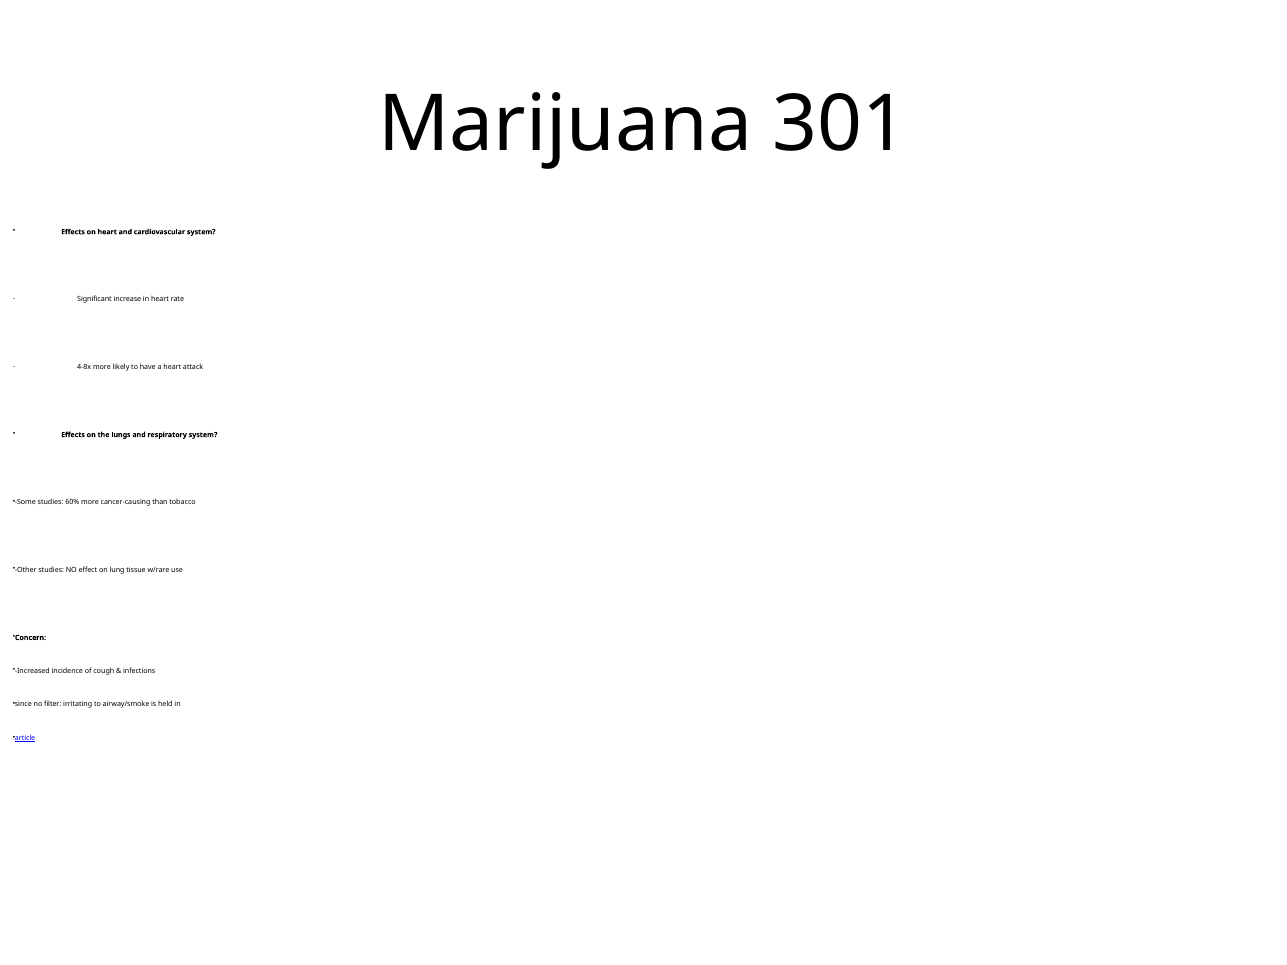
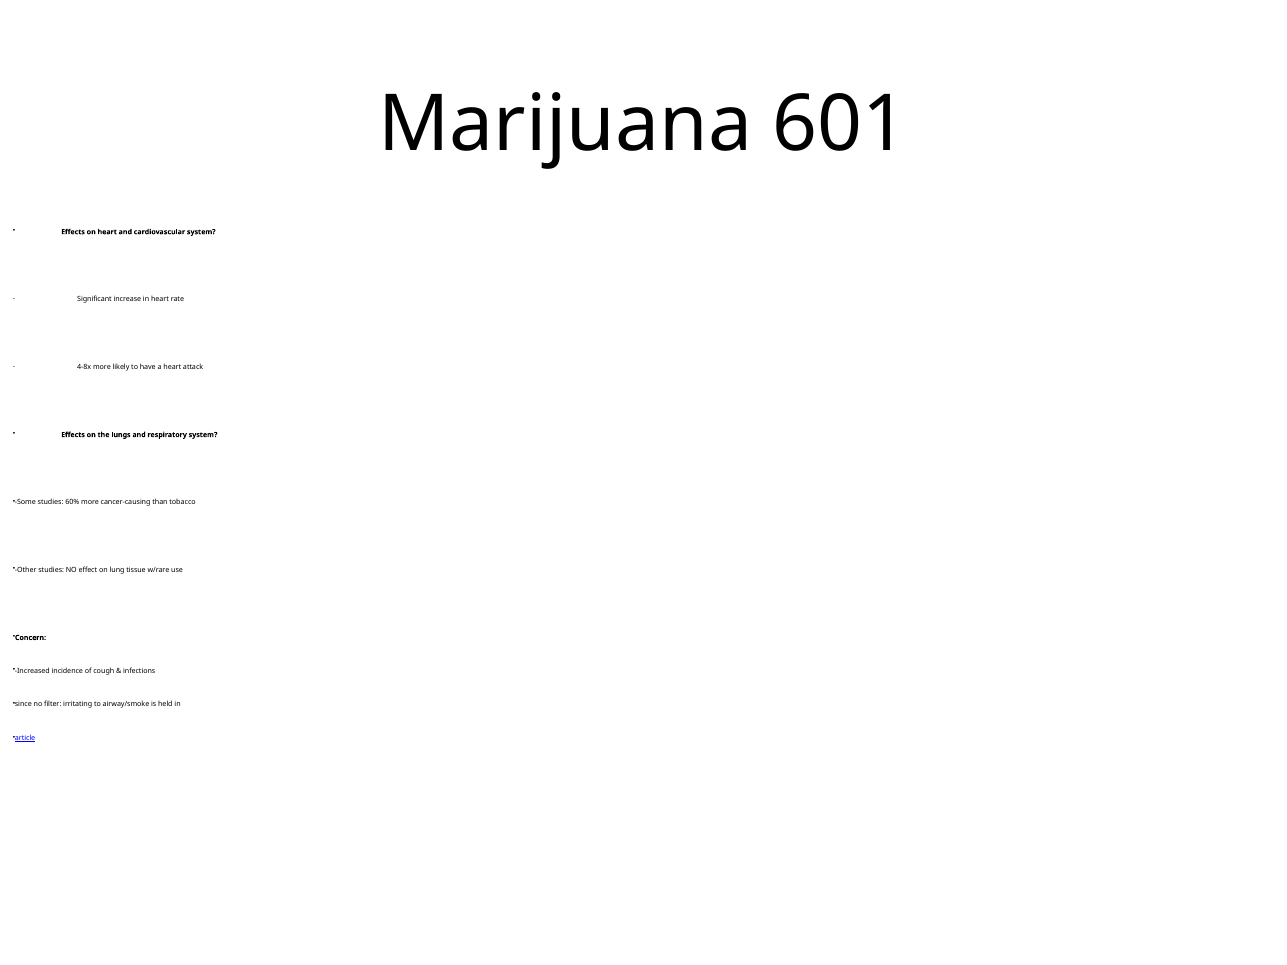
301: 301 -> 601
